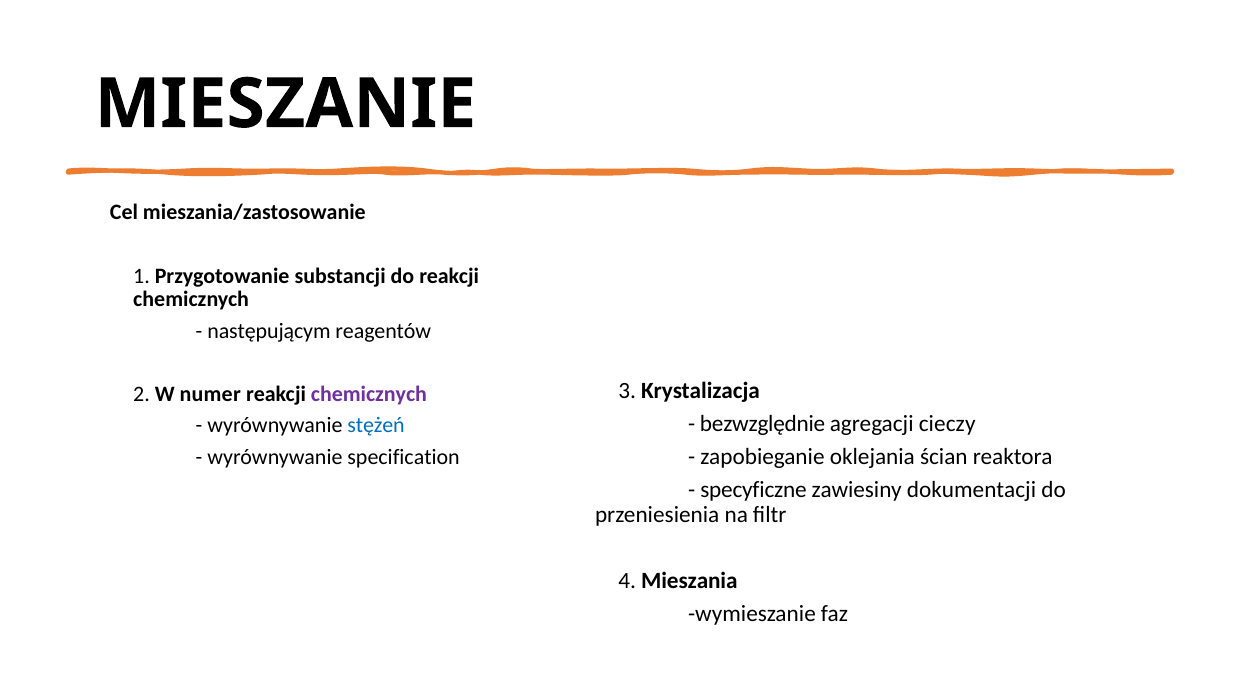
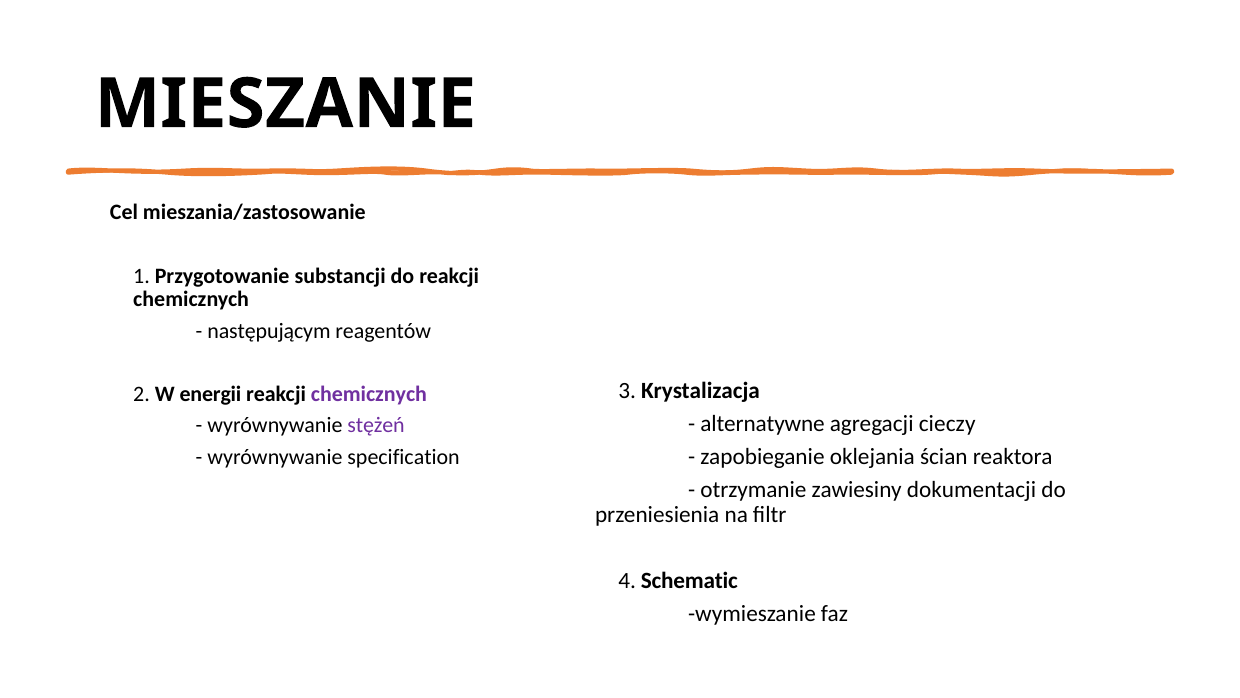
numer: numer -> energii
bezwzględnie: bezwzględnie -> alternatywne
stężeń colour: blue -> purple
specyficzne: specyficzne -> otrzymanie
Mieszania: Mieszania -> Schematic
